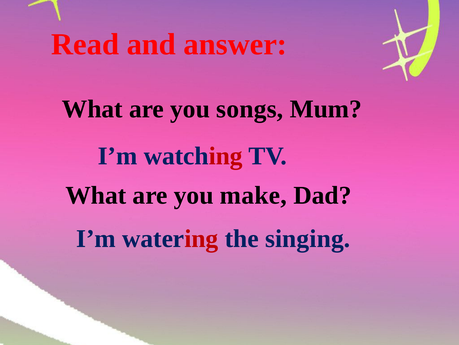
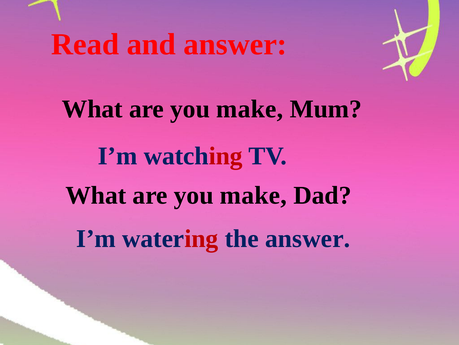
songs at (250, 109): songs -> make
the singing: singing -> answer
